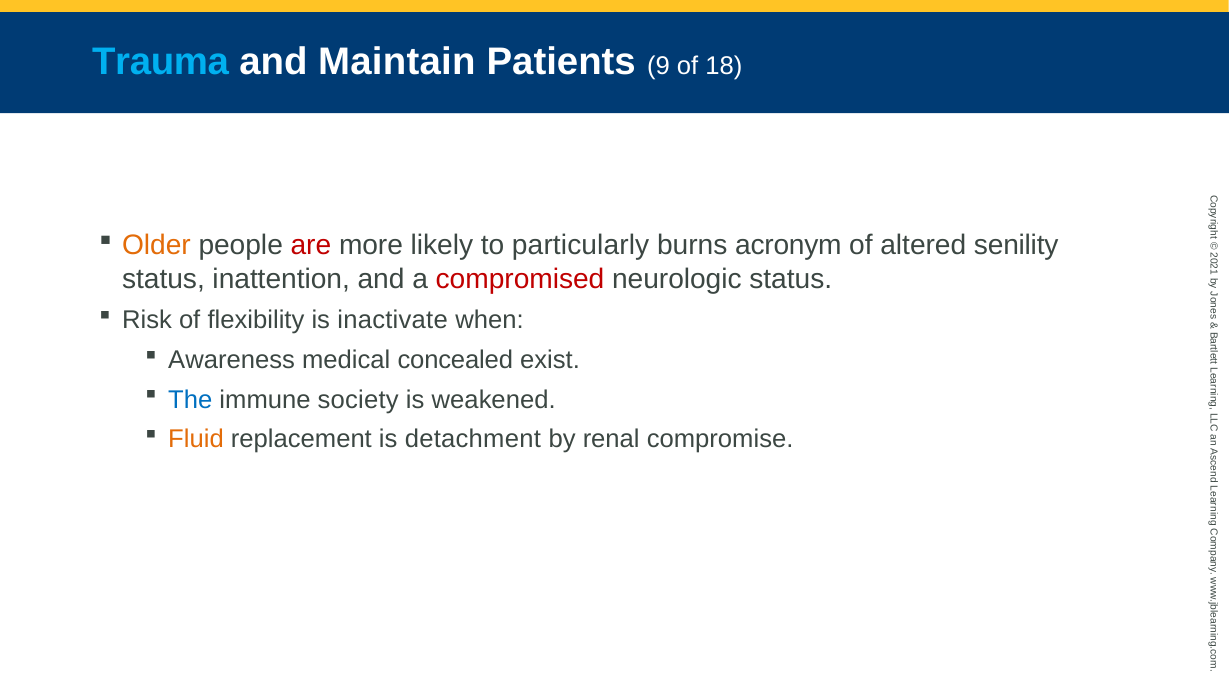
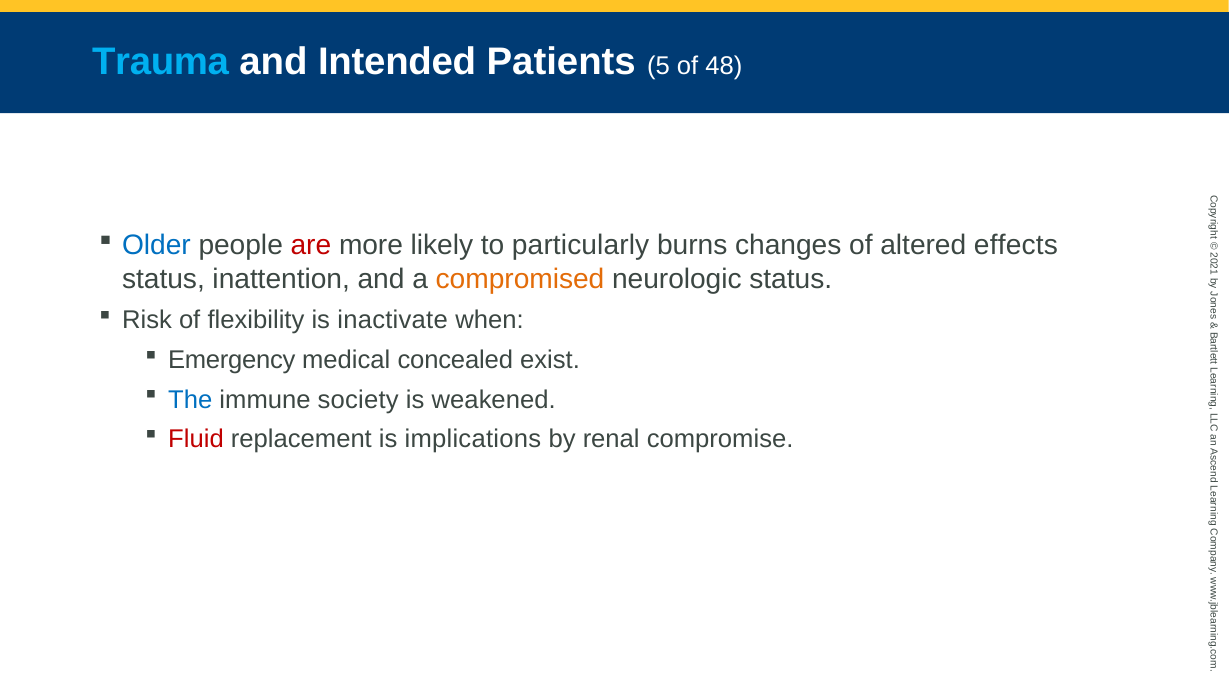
Maintain: Maintain -> Intended
9: 9 -> 5
18: 18 -> 48
Older colour: orange -> blue
acronym: acronym -> changes
senility: senility -> effects
compromised colour: red -> orange
Awareness: Awareness -> Emergency
Fluid colour: orange -> red
detachment: detachment -> implications
